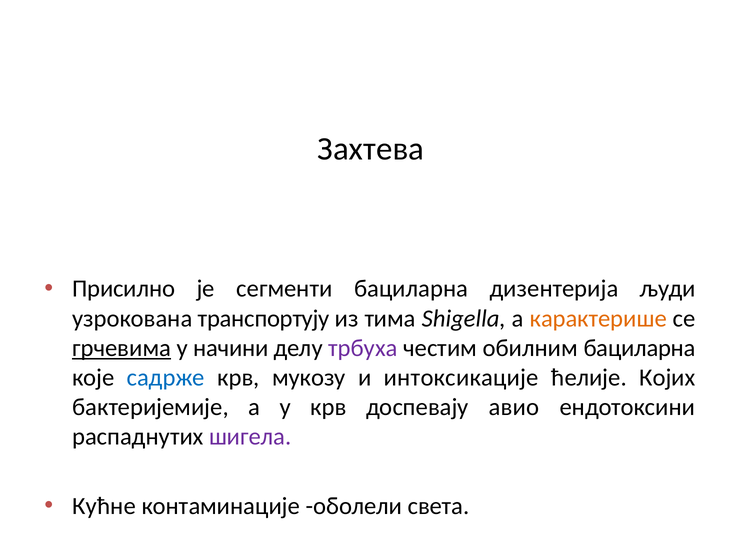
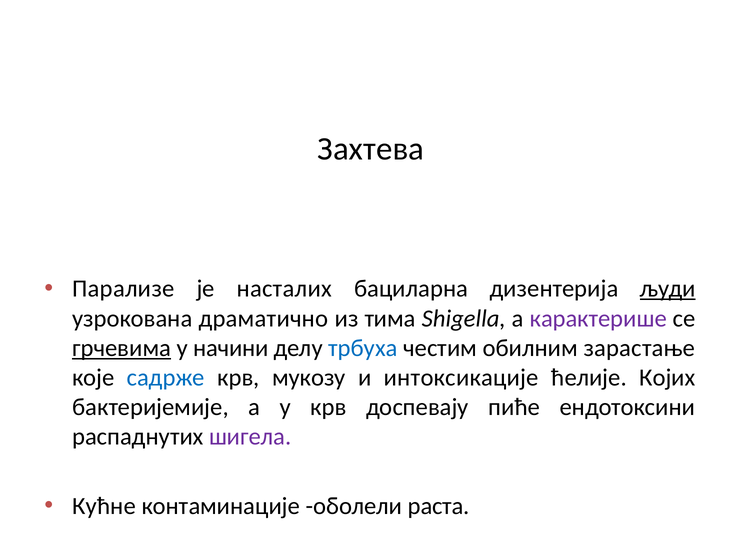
Присилно: Присилно -> Парализе
сегменти: сегменти -> насталих
људи underline: none -> present
транспортују: транспортују -> драматично
карактерише colour: orange -> purple
трбуха colour: purple -> blue
обилним бациларна: бациларна -> зарастање
авио: авио -> пиће
света: света -> раста
